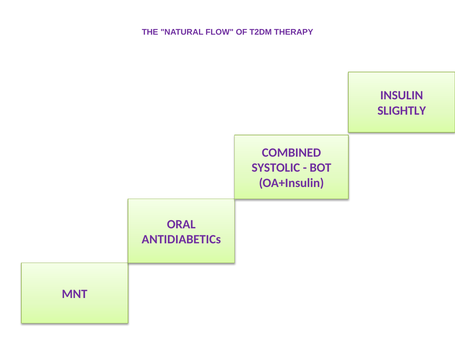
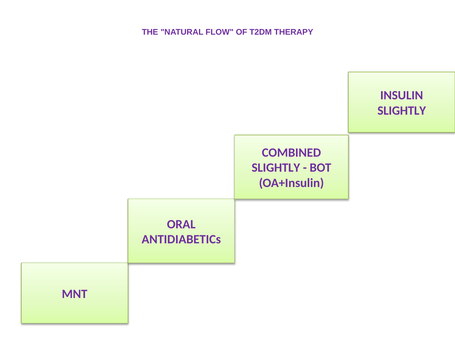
SYSTOLIC at (276, 168): SYSTOLIC -> SLIGHTLY
